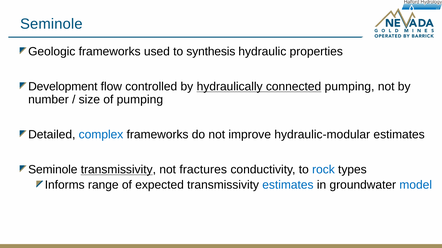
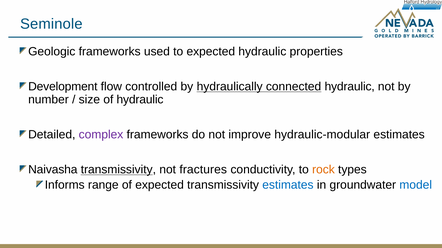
to synthesis: synthesis -> expected
connected pumping: pumping -> hydraulic
of pumping: pumping -> hydraulic
complex colour: blue -> purple
Seminole at (53, 170): Seminole -> Naivasha
rock colour: blue -> orange
